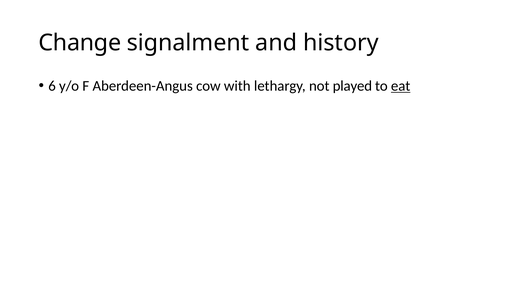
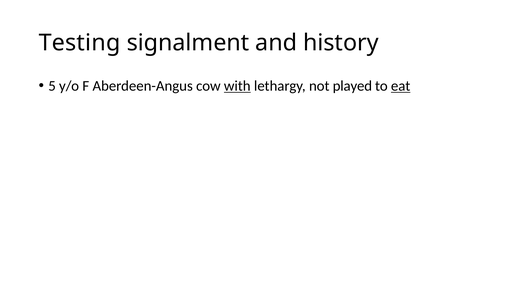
Change: Change -> Testing
6: 6 -> 5
with underline: none -> present
